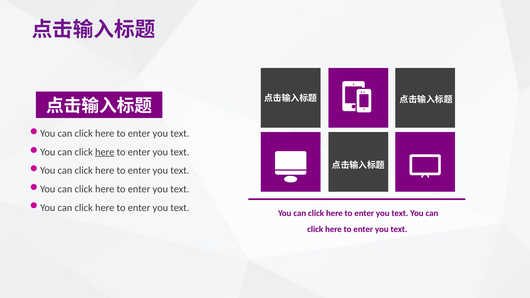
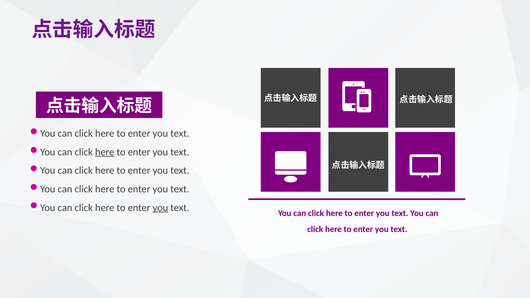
you at (160, 208) underline: none -> present
